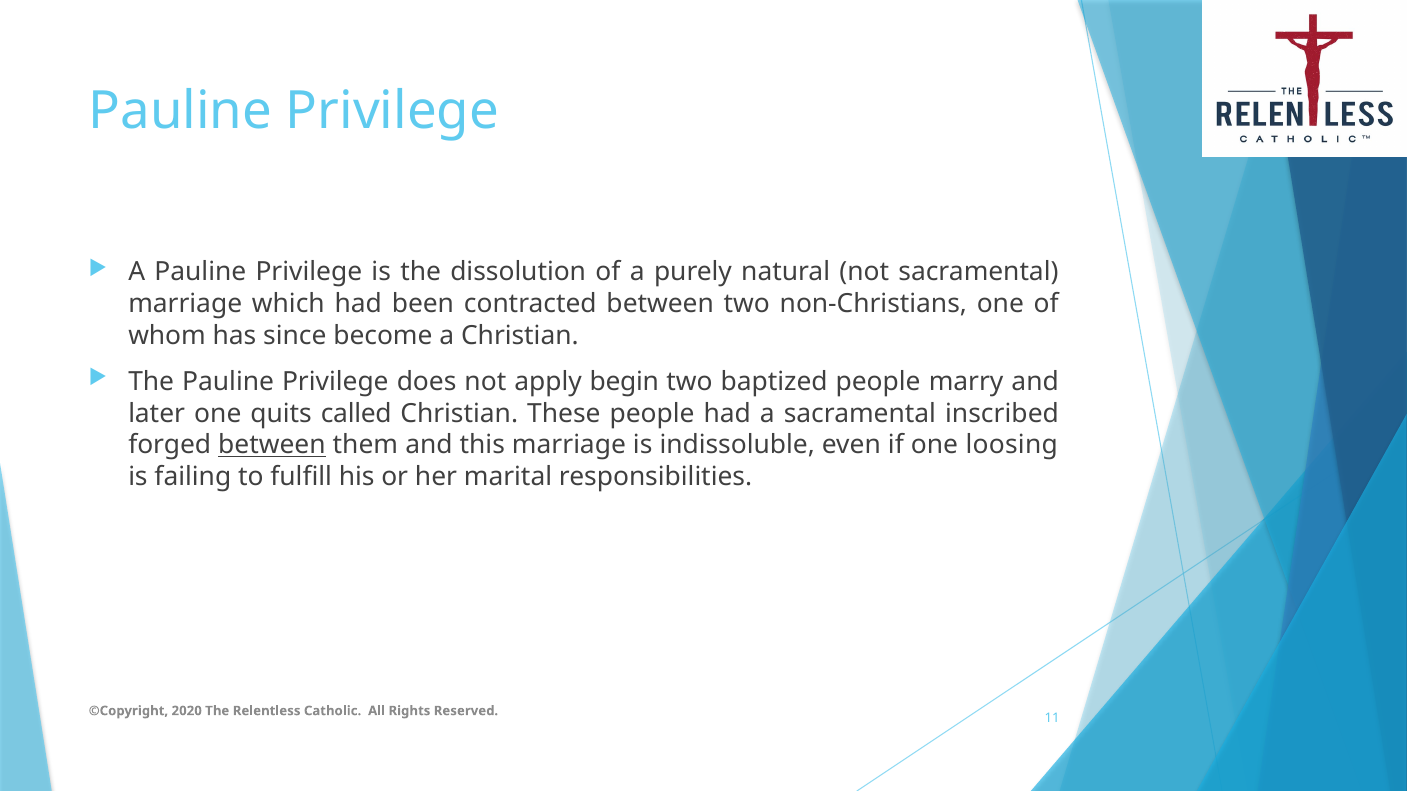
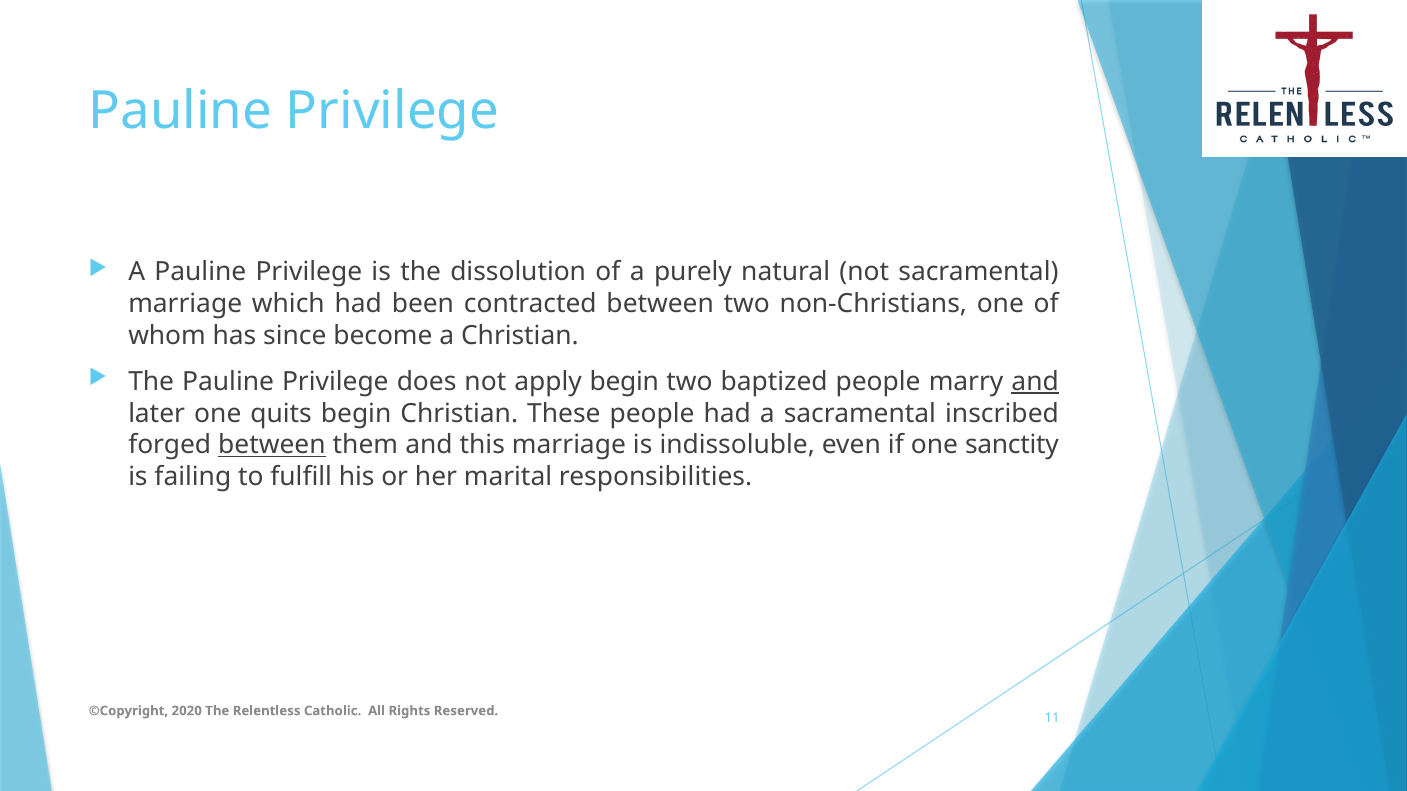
and at (1035, 382) underline: none -> present
quits called: called -> begin
loosing: loosing -> sanctity
